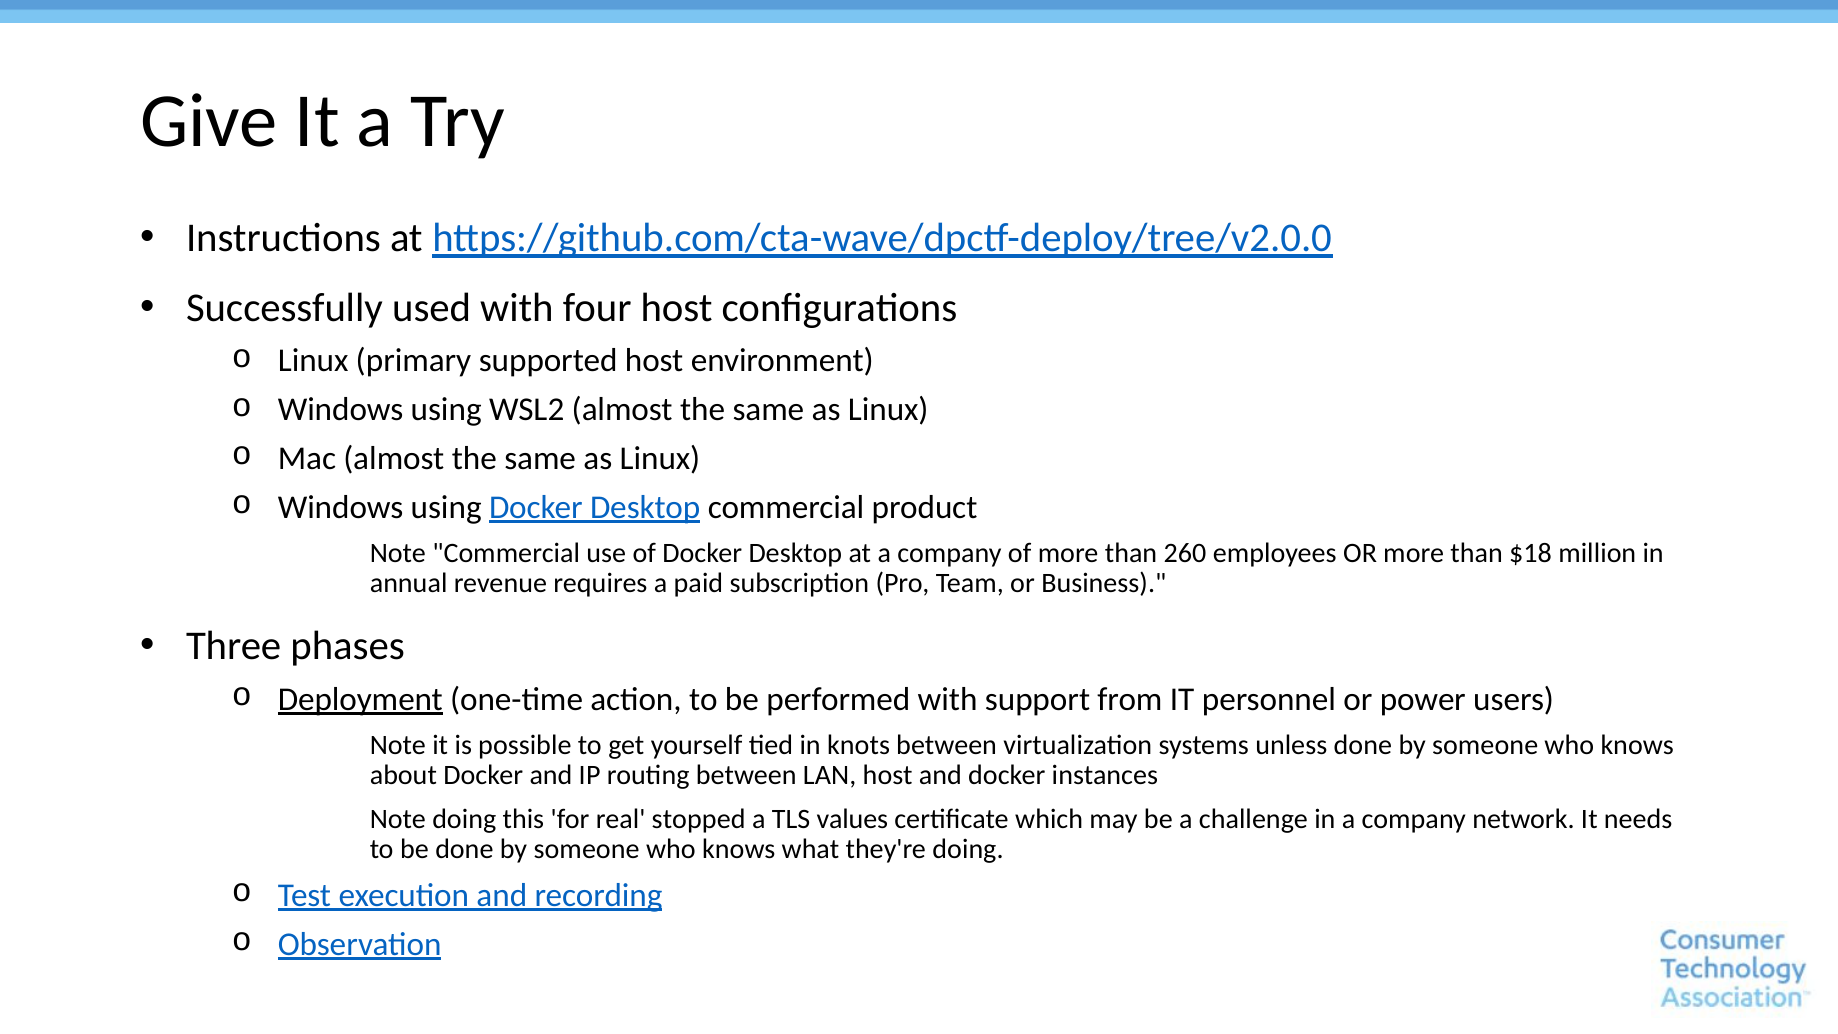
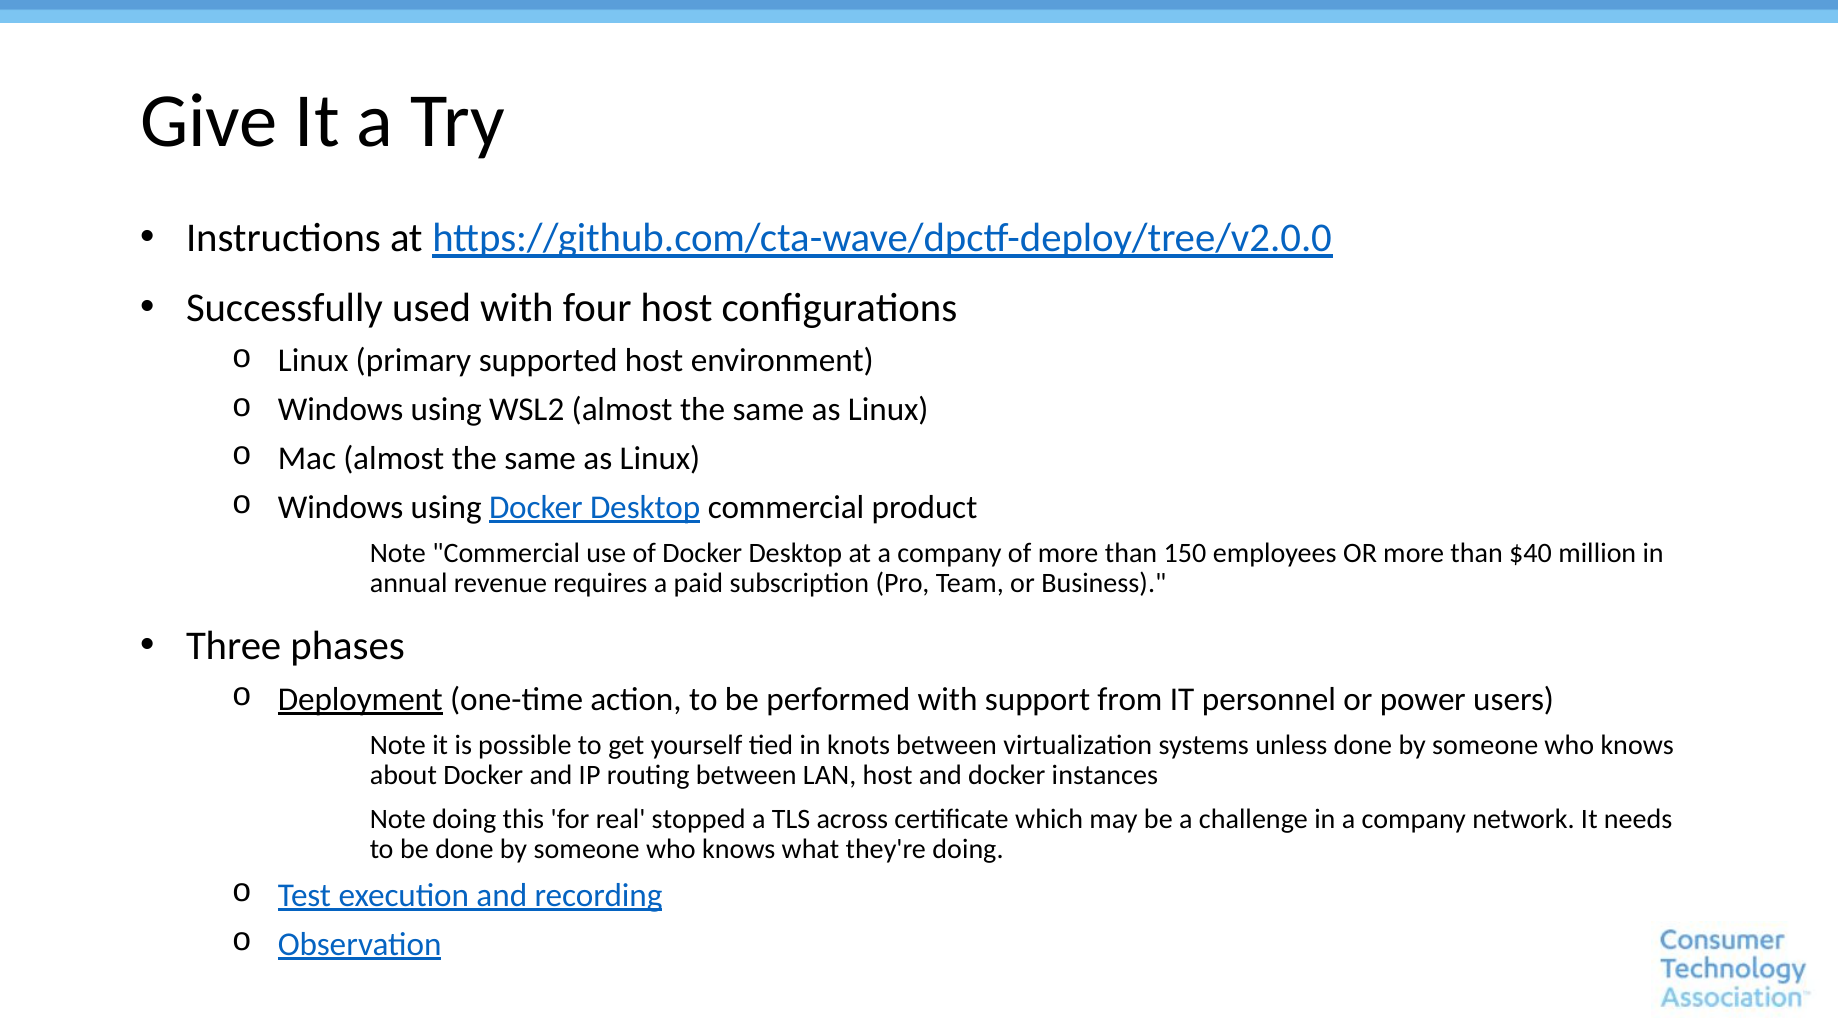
260: 260 -> 150
$18: $18 -> $40
values: values -> across
